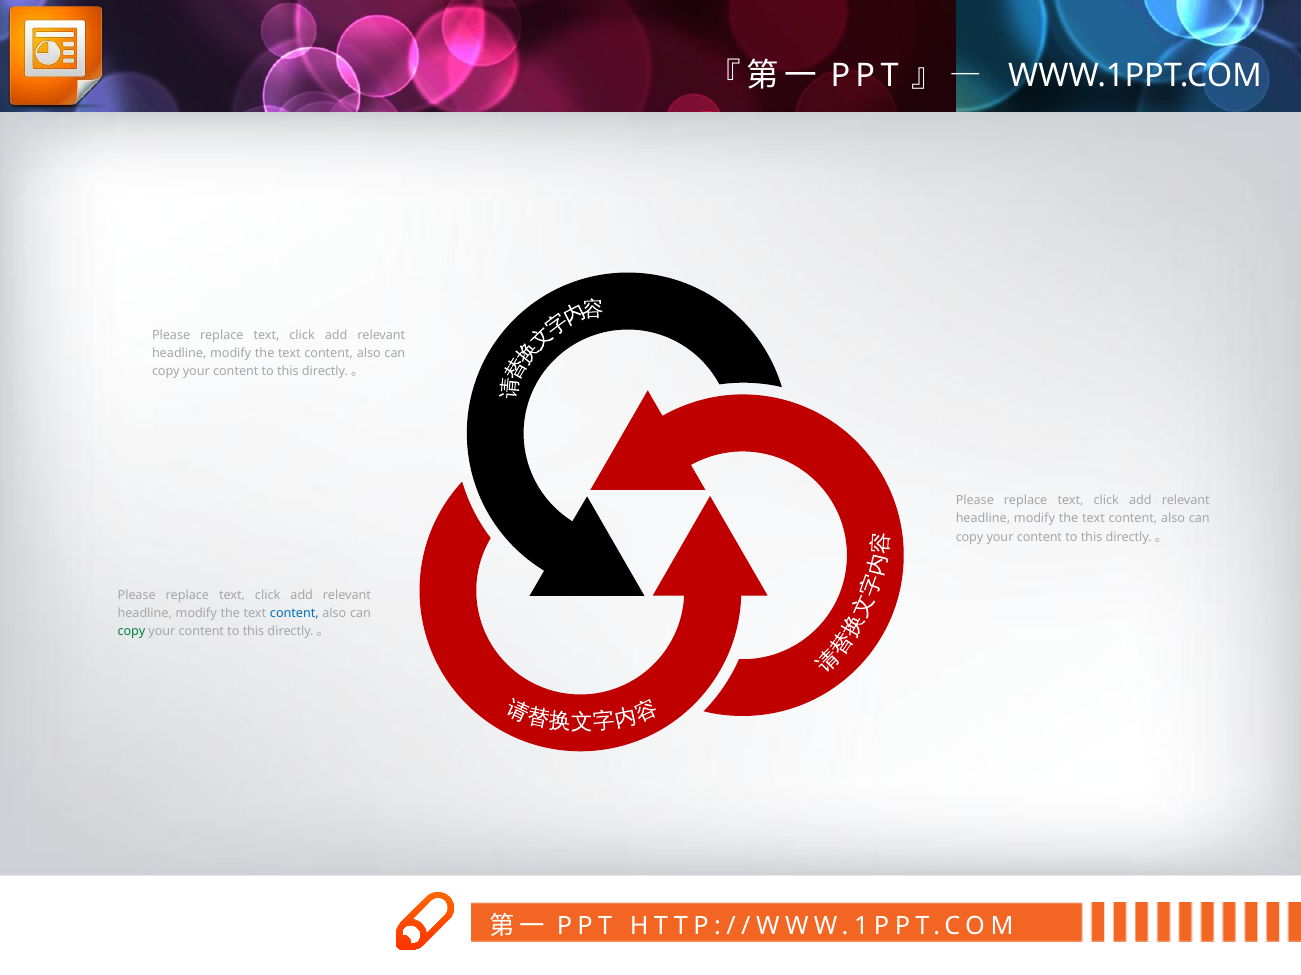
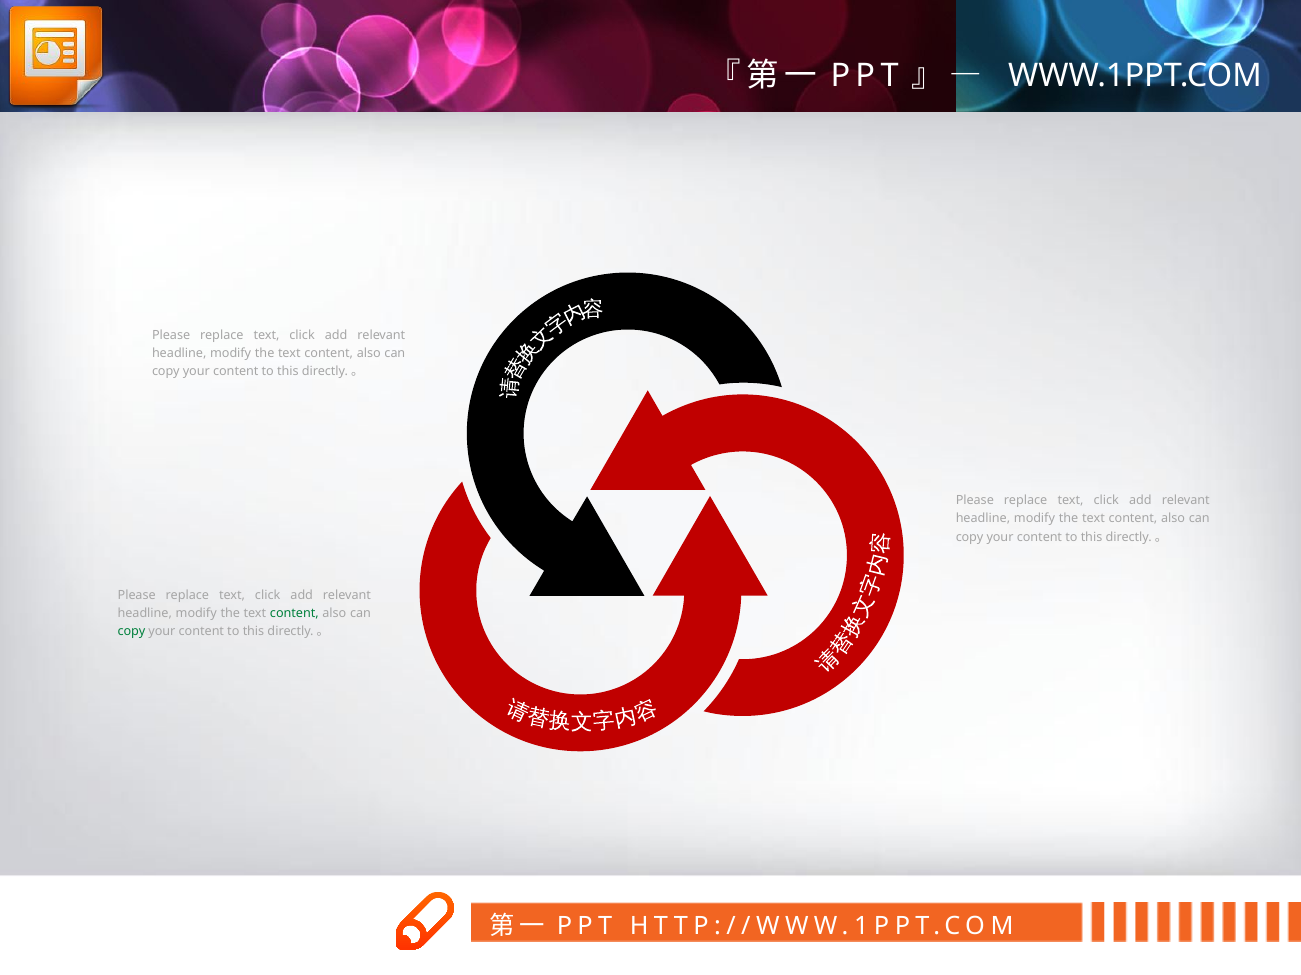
content at (294, 614) colour: blue -> green
